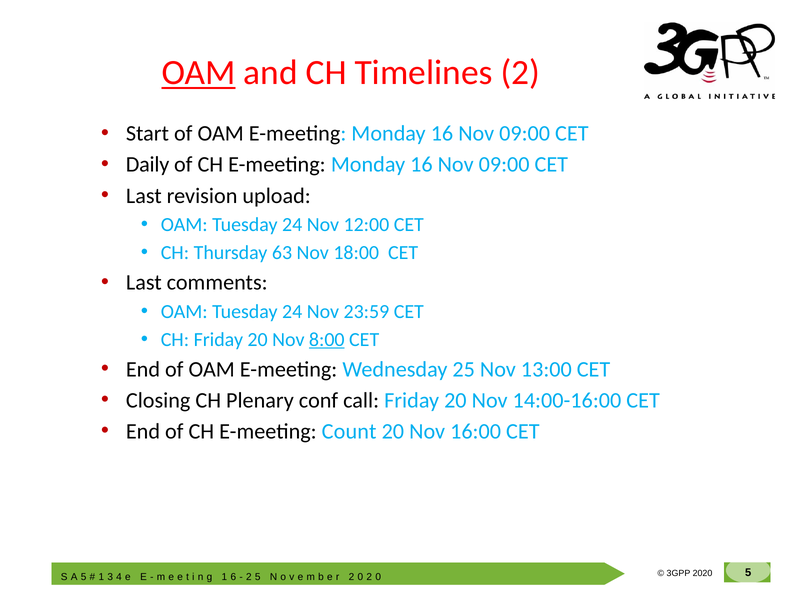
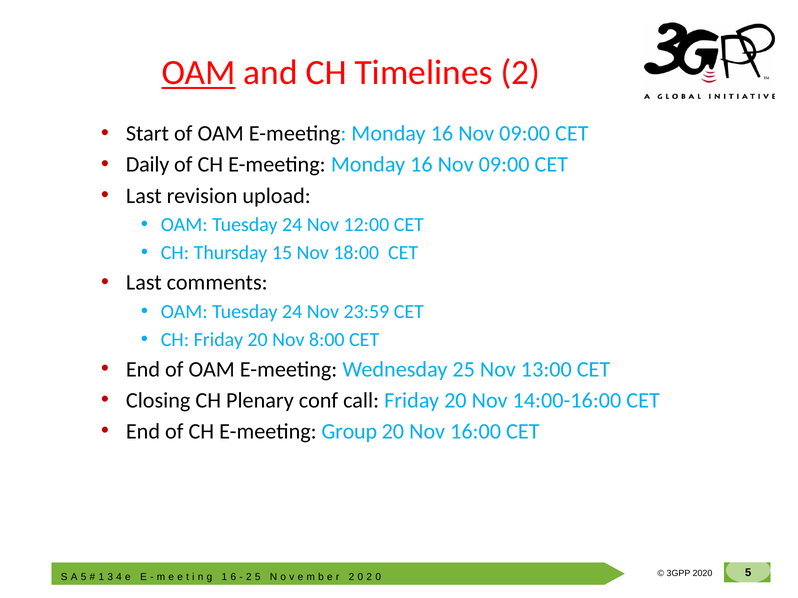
63: 63 -> 15
8:00 underline: present -> none
Count: Count -> Group
